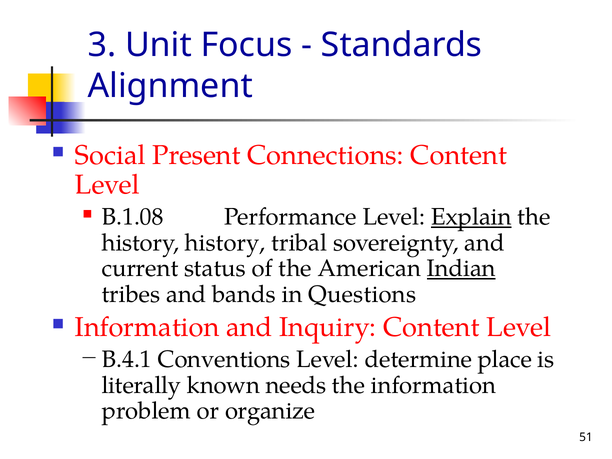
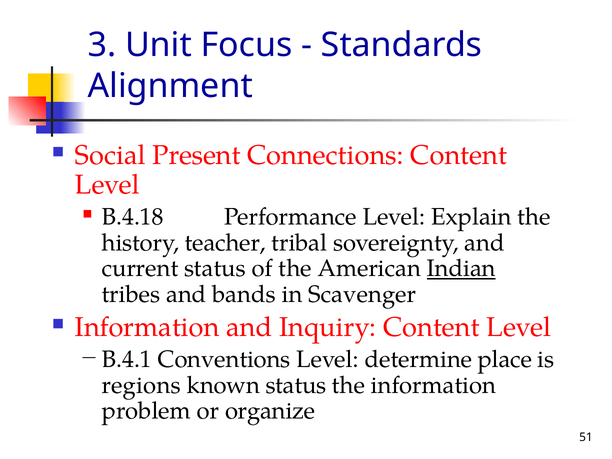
B.1.08: B.1.08 -> B.4.18
Explain underline: present -> none
history history: history -> teacher
Questions: Questions -> Scavenger
literally: literally -> regions
known needs: needs -> status
